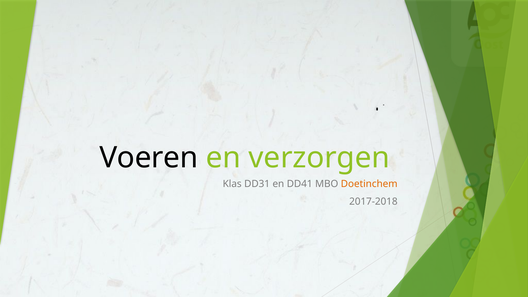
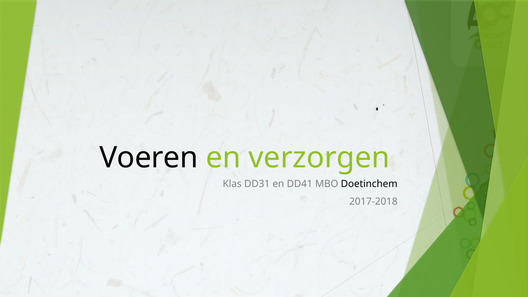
Doetinchem colour: orange -> black
